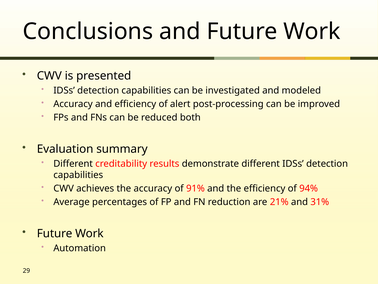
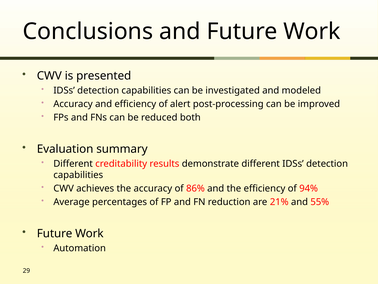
91%: 91% -> 86%
31%: 31% -> 55%
